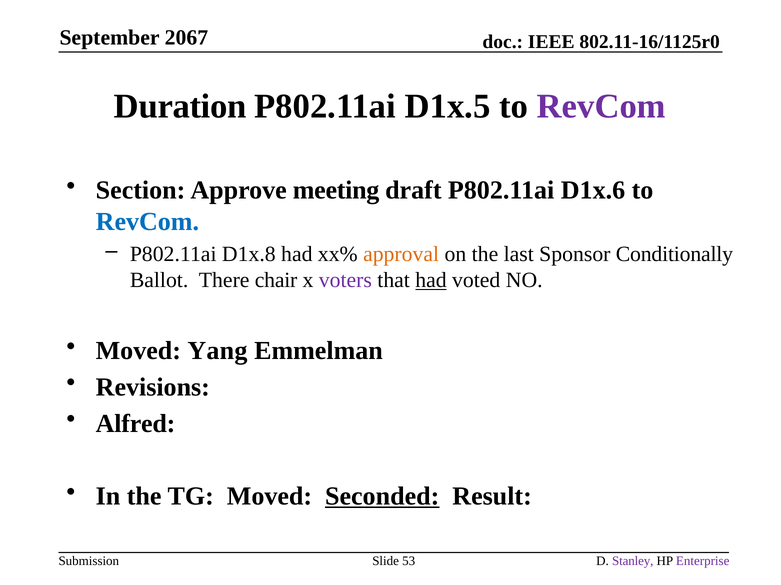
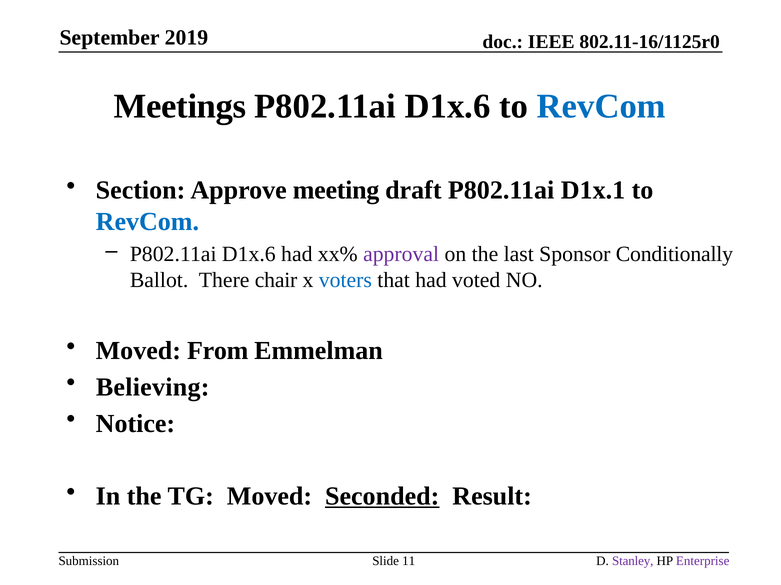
2067: 2067 -> 2019
Duration: Duration -> Meetings
D1x.5 at (448, 107): D1x.5 -> D1x.6
RevCom at (601, 107) colour: purple -> blue
D1x.6: D1x.6 -> D1x.1
D1x.8 at (249, 255): D1x.8 -> D1x.6
approval colour: orange -> purple
voters colour: purple -> blue
had at (431, 281) underline: present -> none
Yang: Yang -> From
Revisions: Revisions -> Believing
Alfred: Alfred -> Notice
53: 53 -> 11
